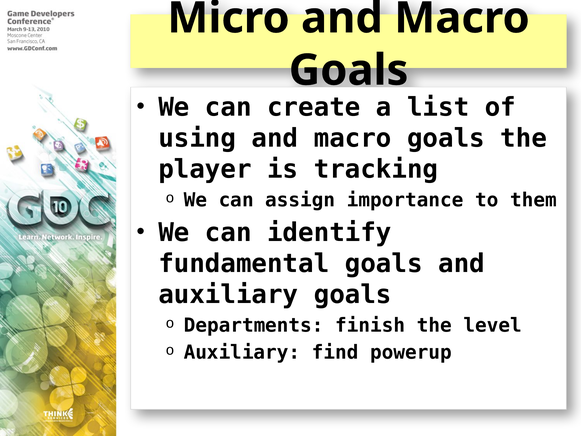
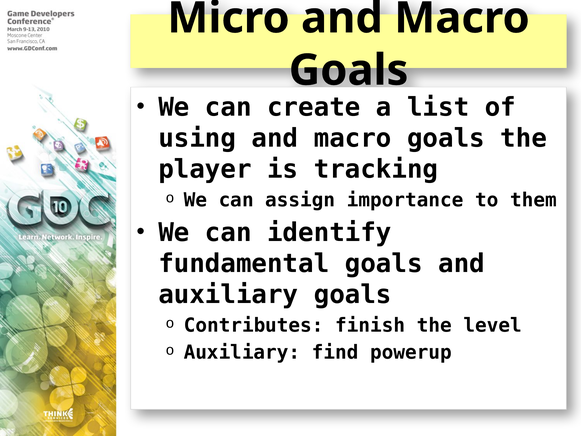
Departments: Departments -> Contributes
